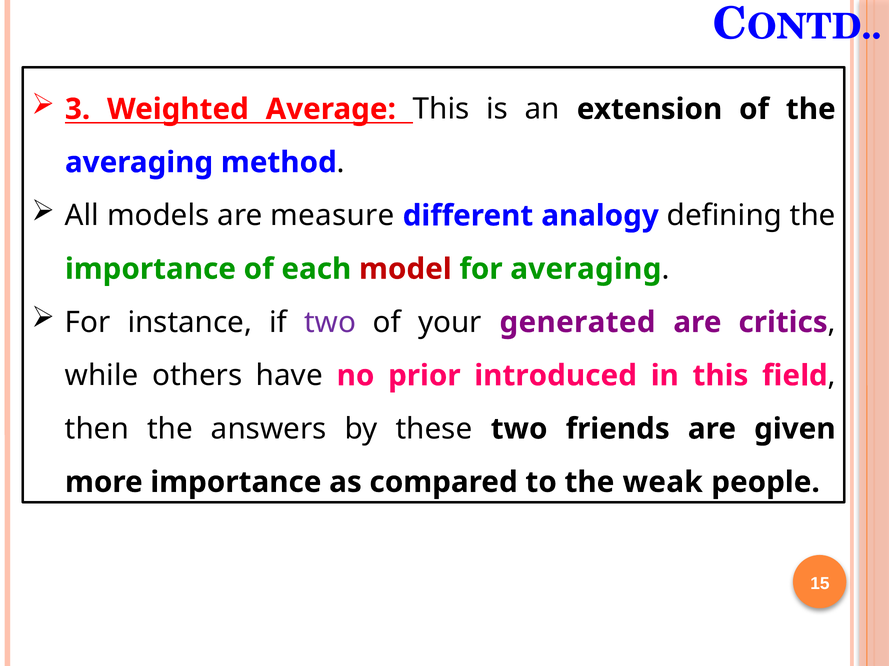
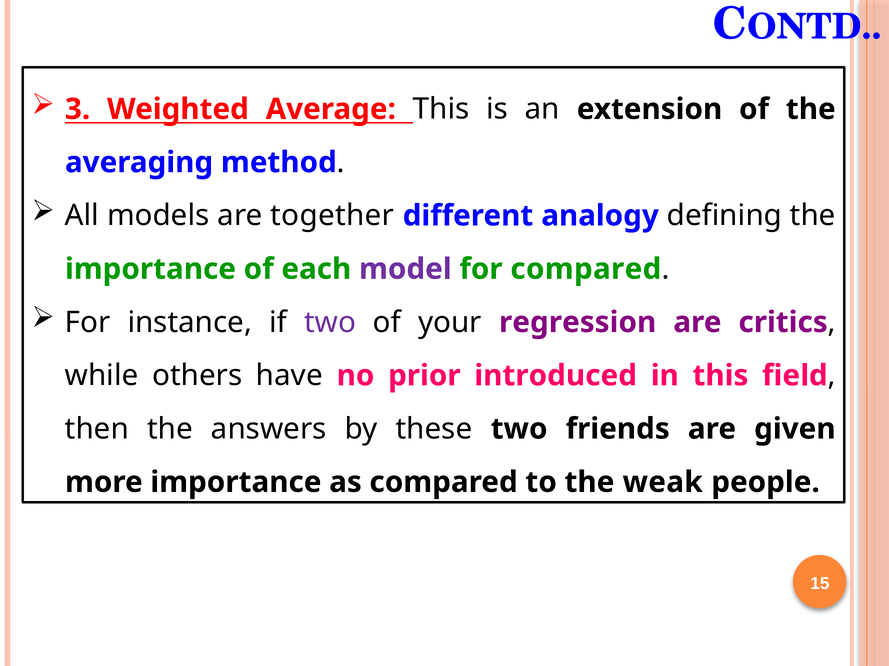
measure: measure -> together
model colour: red -> purple
for averaging: averaging -> compared
generated: generated -> regression
